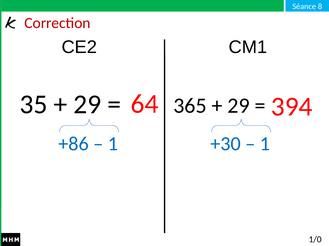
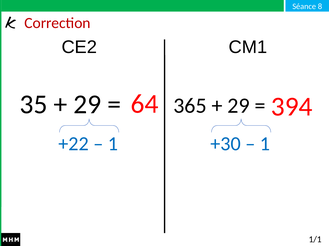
+86: +86 -> +22
1/0: 1/0 -> 1/1
